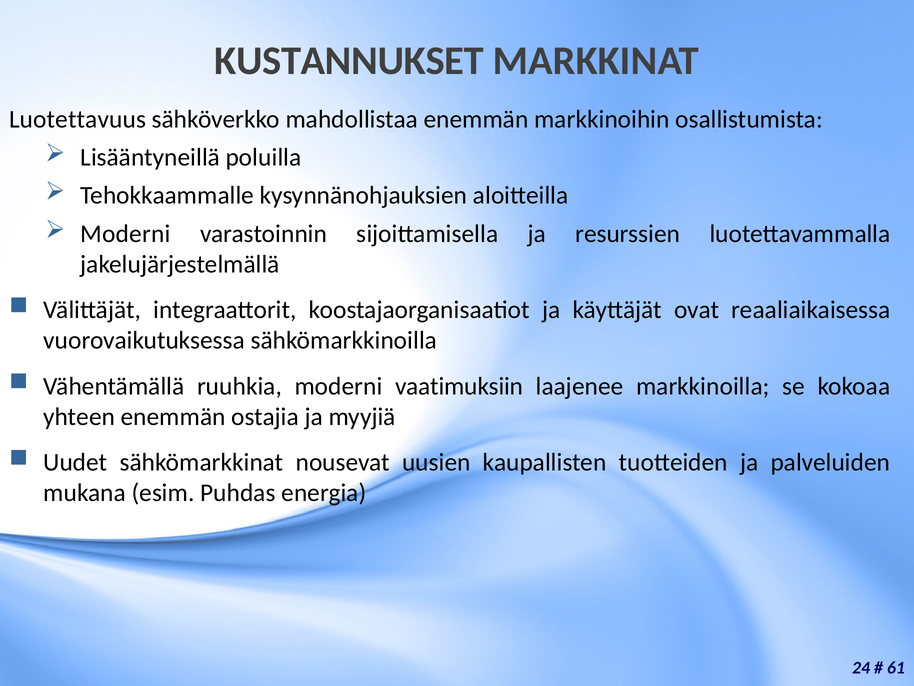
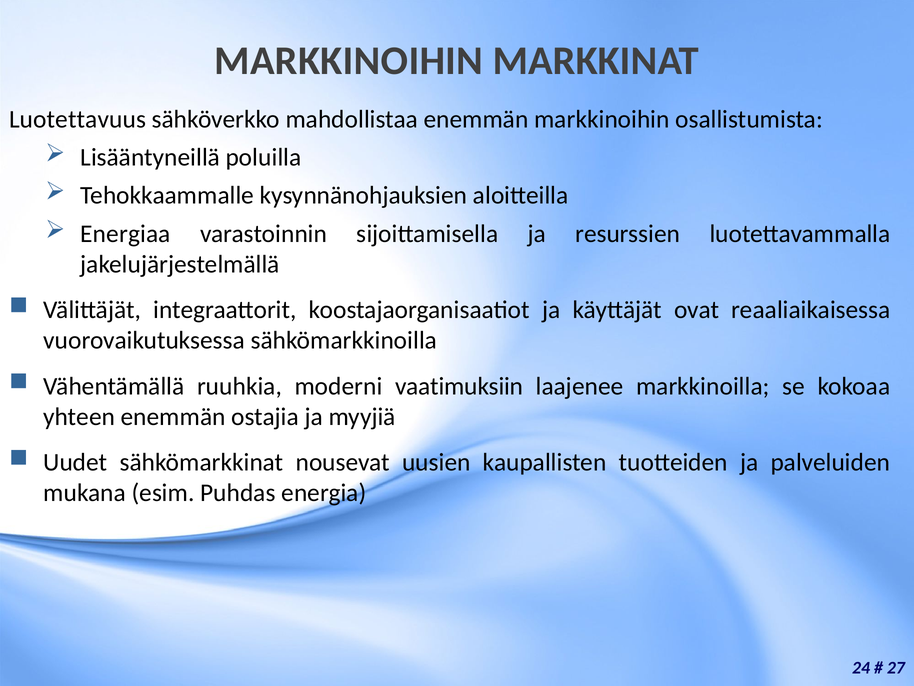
KUSTANNUKSET at (349, 61): KUSTANNUKSET -> MARKKINOIHIN
Moderni at (125, 234): Moderni -> Energiaa
61: 61 -> 27
